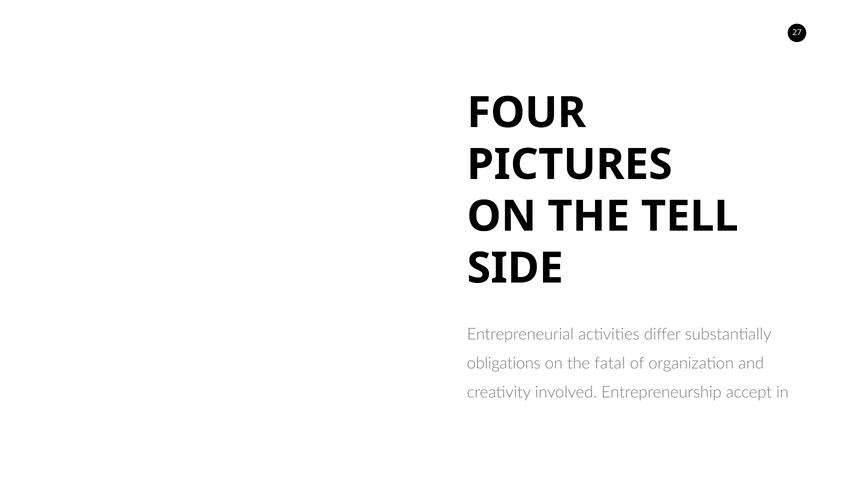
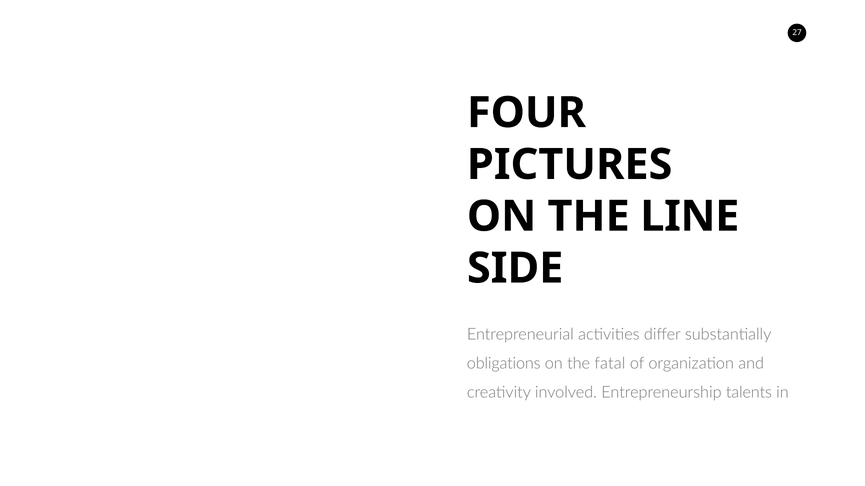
TELL: TELL -> LINE
accept: accept -> talents
